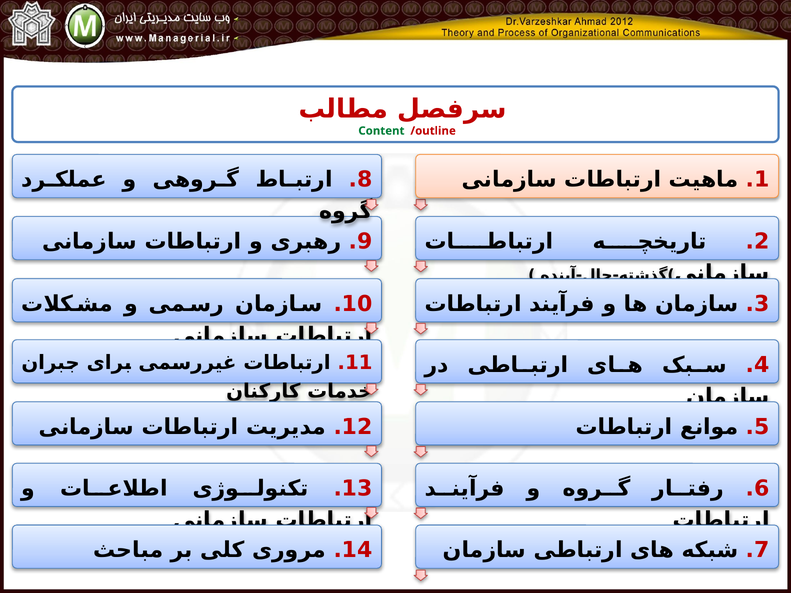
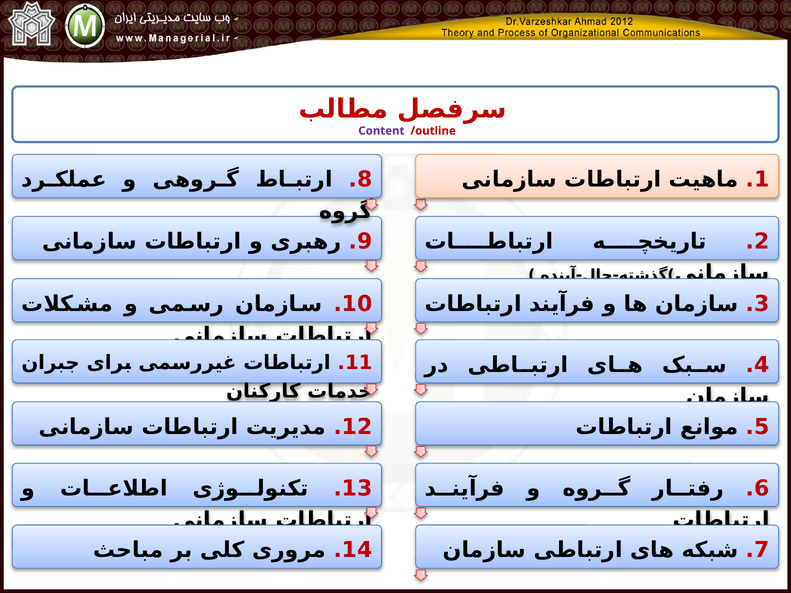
Content colour: green -> purple
